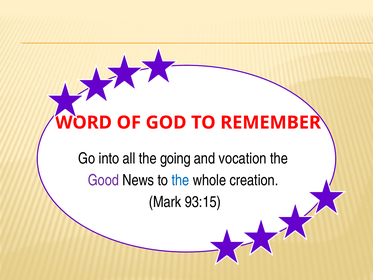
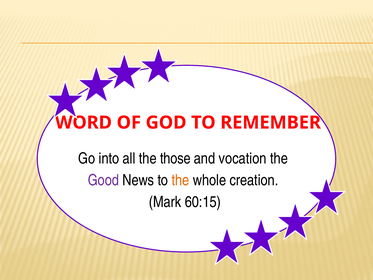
going: going -> those
the at (180, 180) colour: blue -> orange
93:15: 93:15 -> 60:15
